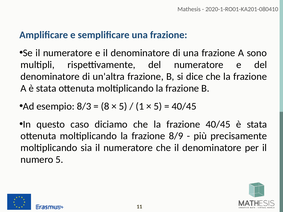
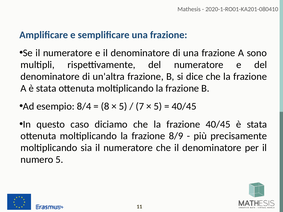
8/3: 8/3 -> 8/4
1: 1 -> 7
